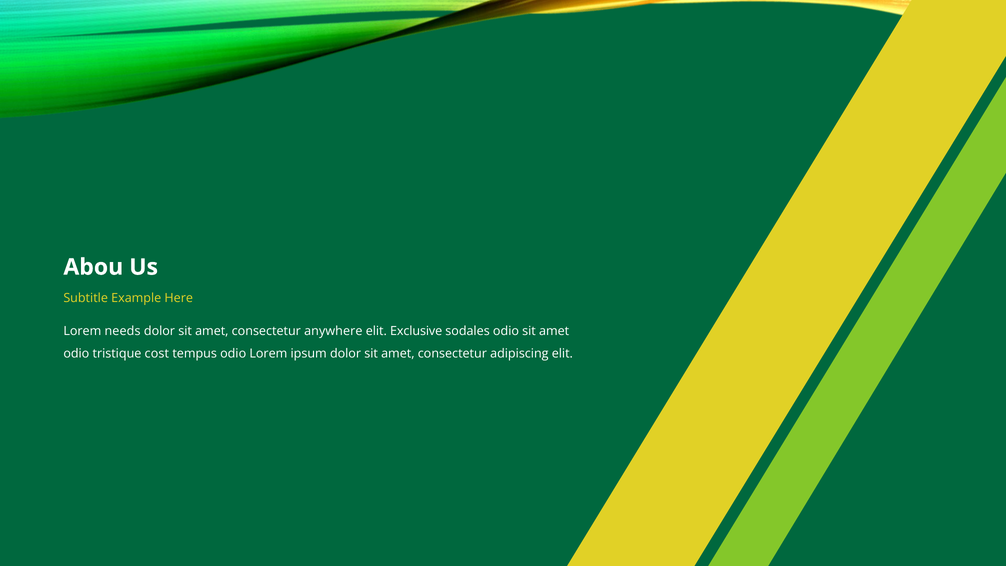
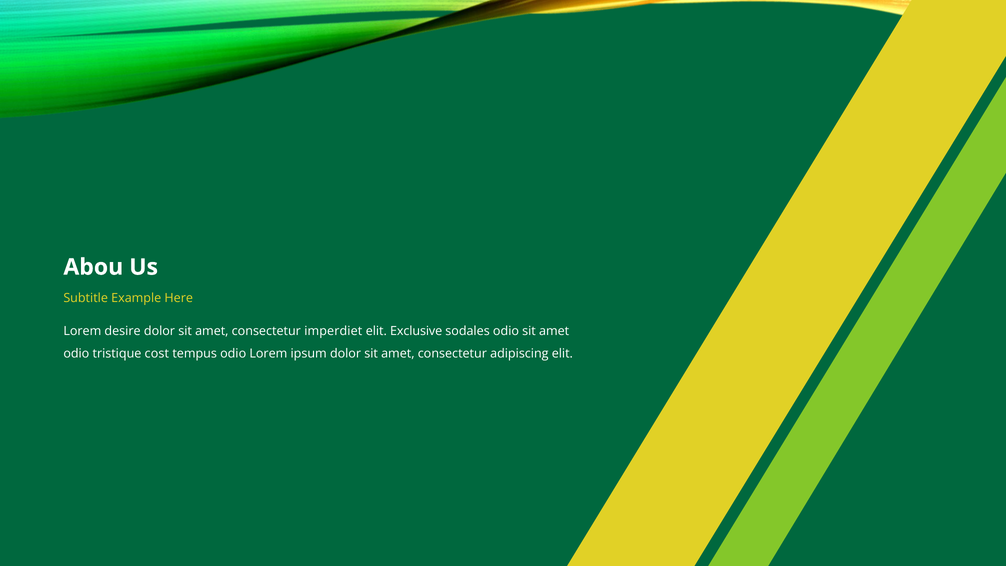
needs: needs -> desire
anywhere: anywhere -> imperdiet
